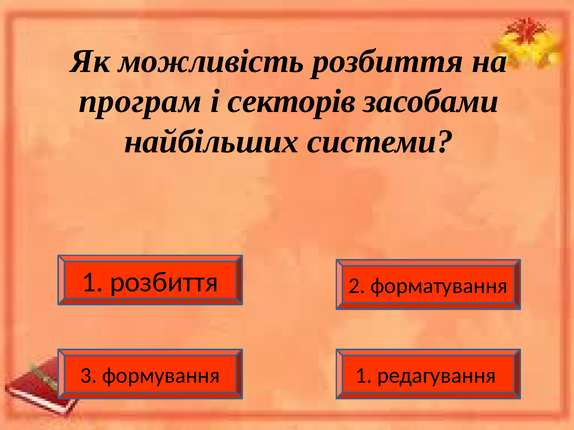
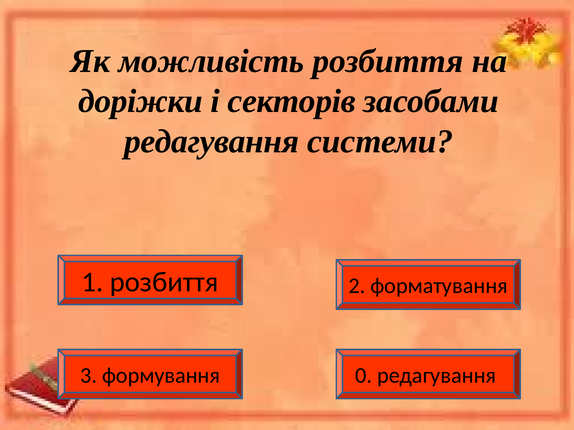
програм: програм -> доріжки
найбільших at (211, 142): найбільших -> редагування
формування 1: 1 -> 0
